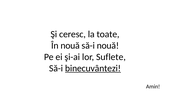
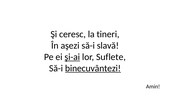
toate: toate -> tineri
În nouă: nouă -> aşezi
să-i nouă: nouă -> slavă
şi-ai underline: none -> present
